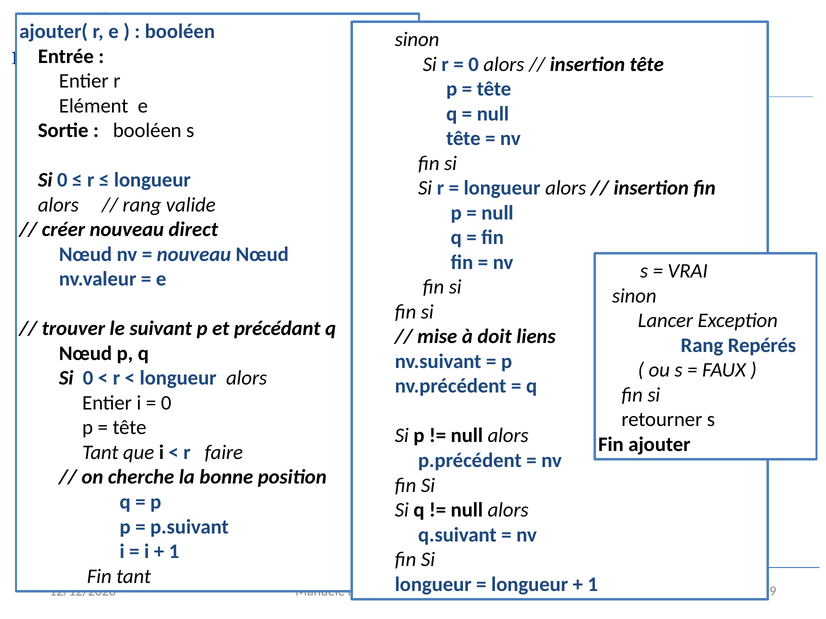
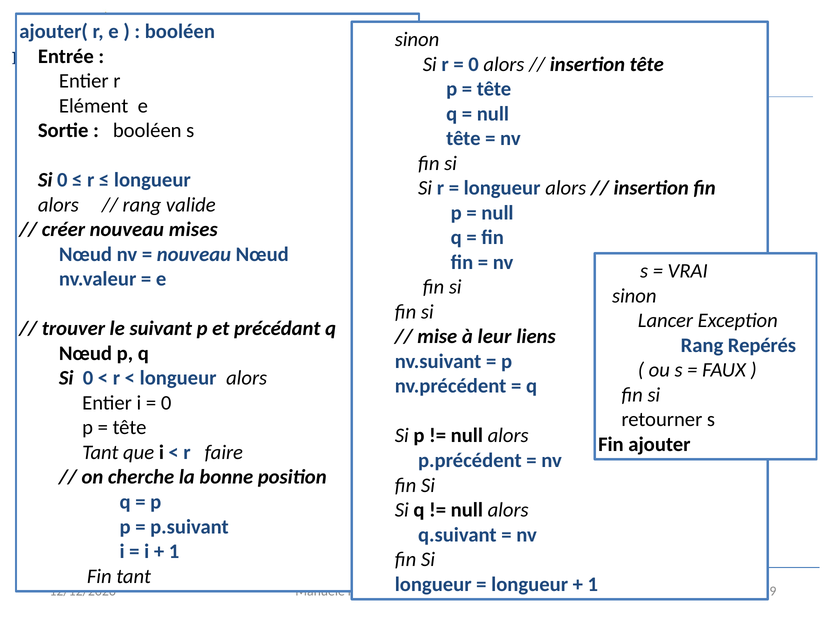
direct: direct -> mises
doit: doit -> leur
